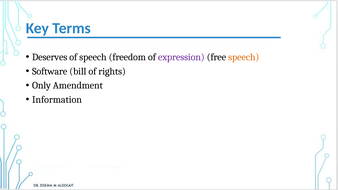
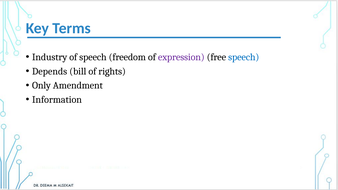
Deserves: Deserves -> Industry
speech at (244, 57) colour: orange -> blue
Software: Software -> Depends
